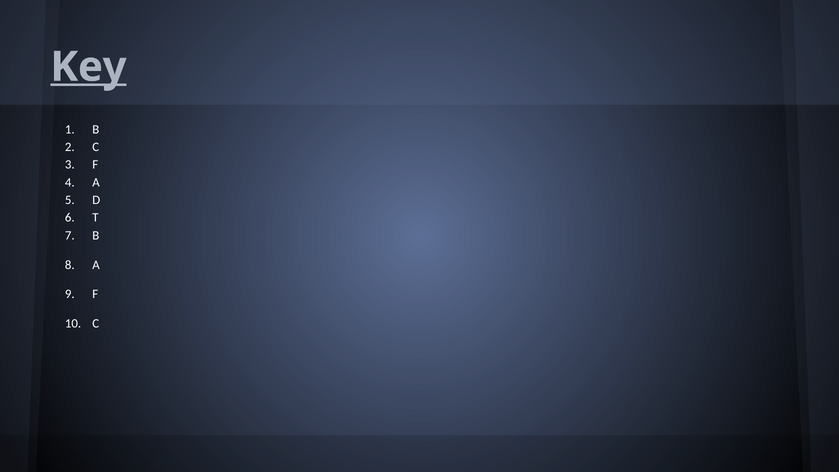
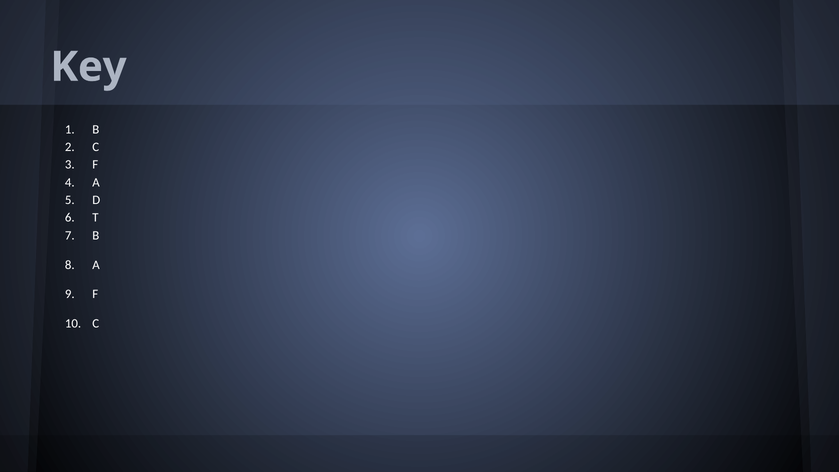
Key underline: present -> none
